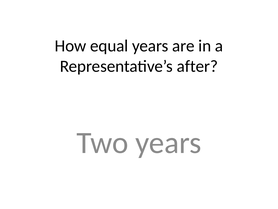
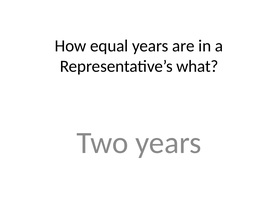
after: after -> what
